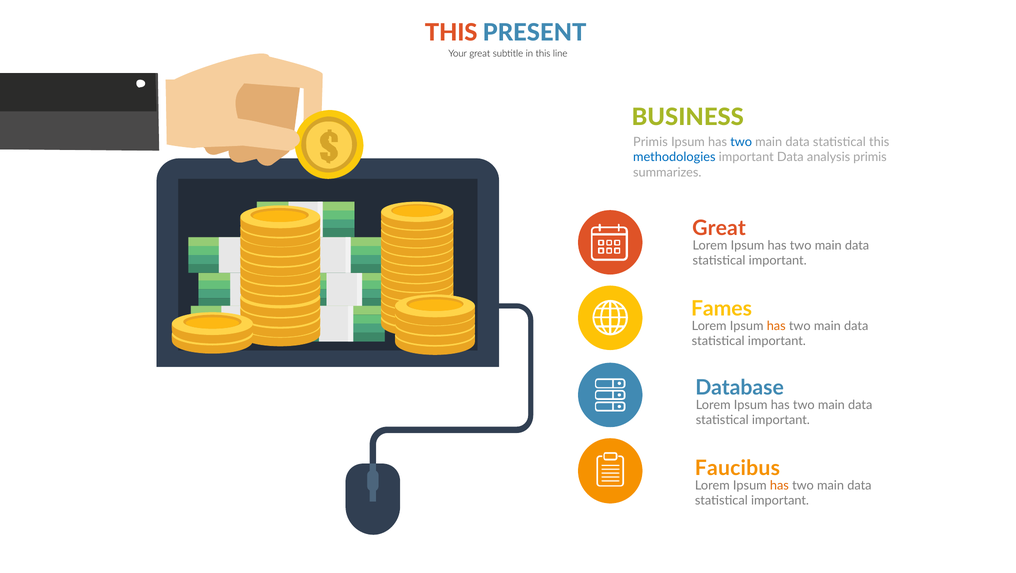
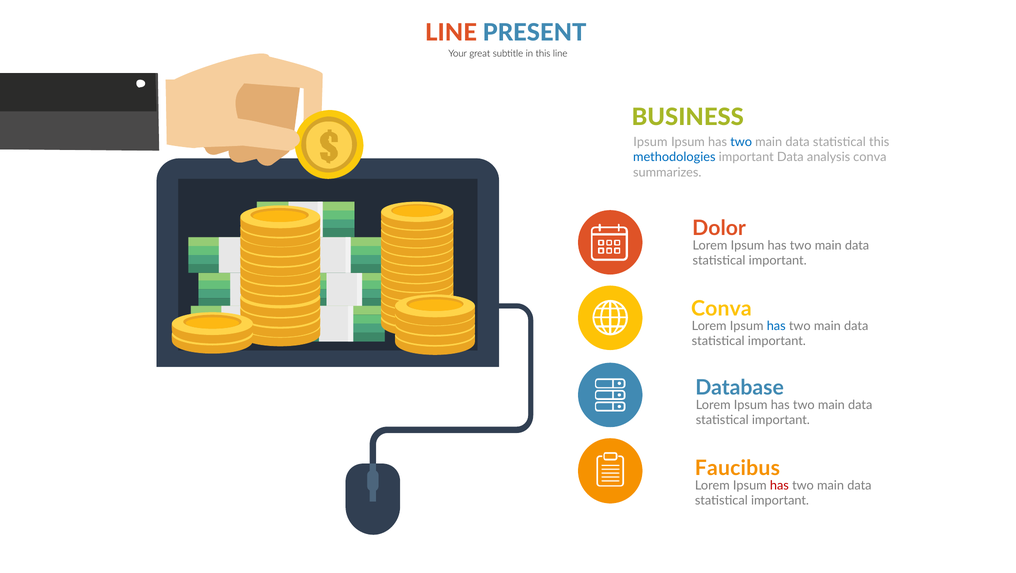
THIS at (451, 33): THIS -> LINE
Primis at (650, 142): Primis -> Ipsum
analysis primis: primis -> conva
Great at (719, 228): Great -> Dolor
Fames at (722, 309): Fames -> Conva
has at (776, 326) colour: orange -> blue
has at (779, 485) colour: orange -> red
